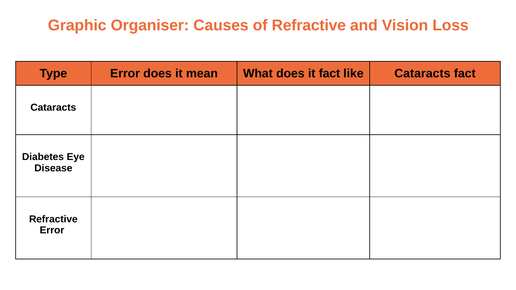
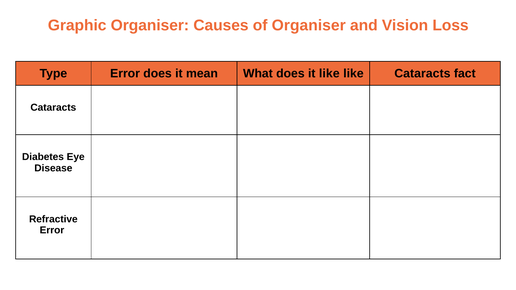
of Refractive: Refractive -> Organiser
it fact: fact -> like
